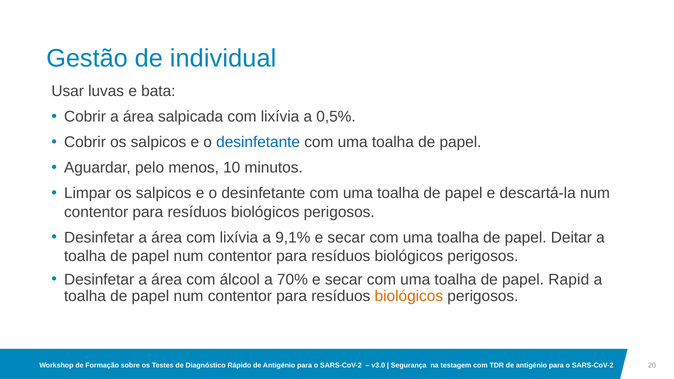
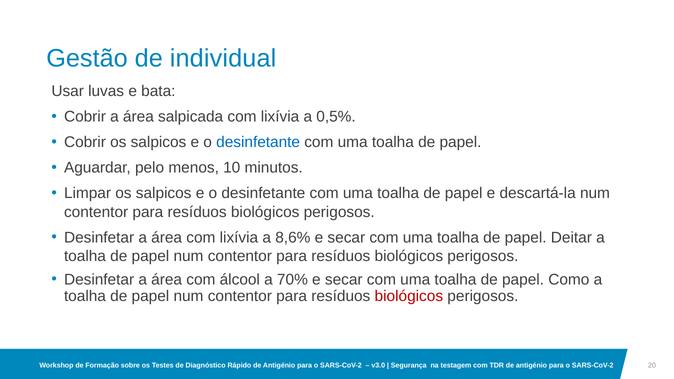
9,1%: 9,1% -> 8,6%
papel Rapid: Rapid -> Como
biológicos at (409, 296) colour: orange -> red
